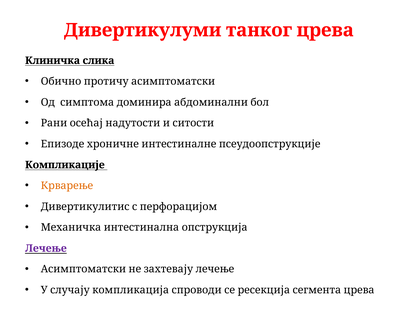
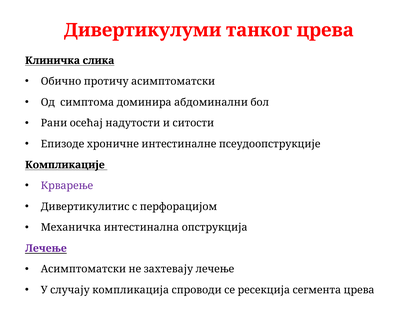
Крварење colour: orange -> purple
